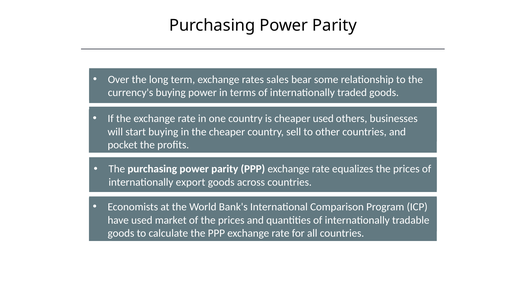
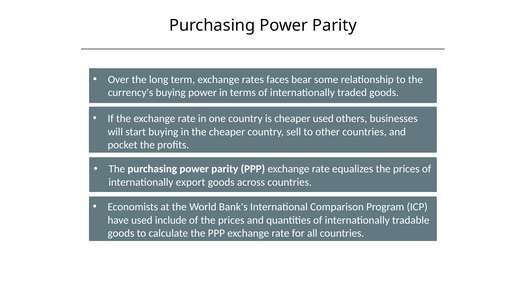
sales: sales -> faces
market: market -> include
